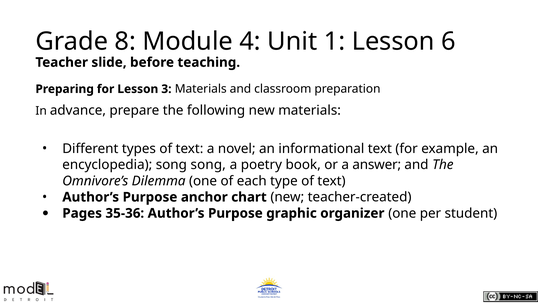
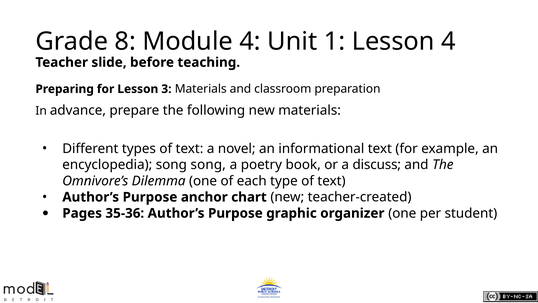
Lesson 6: 6 -> 4
answer: answer -> discuss
